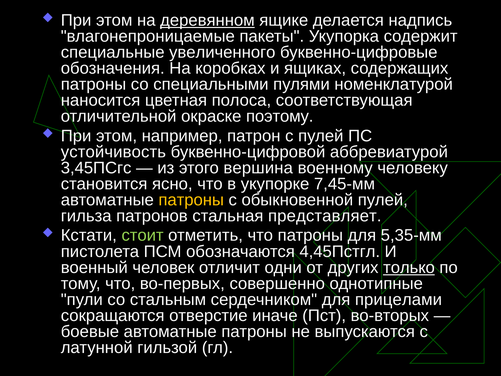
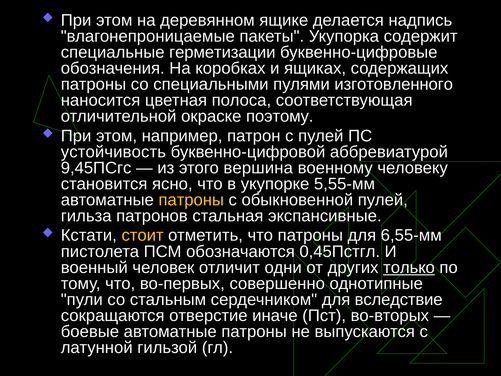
деревянном underline: present -> none
увеличенного: увеличенного -> герметизации
номенклатурой: номенклатурой -> изготовленного
3,45ПСгс: 3,45ПСгс -> 9,45ПСгс
7,45-мм: 7,45-мм -> 5,55-мм
представляет: представляет -> экспансивные
стоит colour: light green -> yellow
5,35-мм: 5,35-мм -> 6,55-мм
4,45Пстгл: 4,45Пстгл -> 0,45Пстгл
прицелами: прицелами -> вследствие
